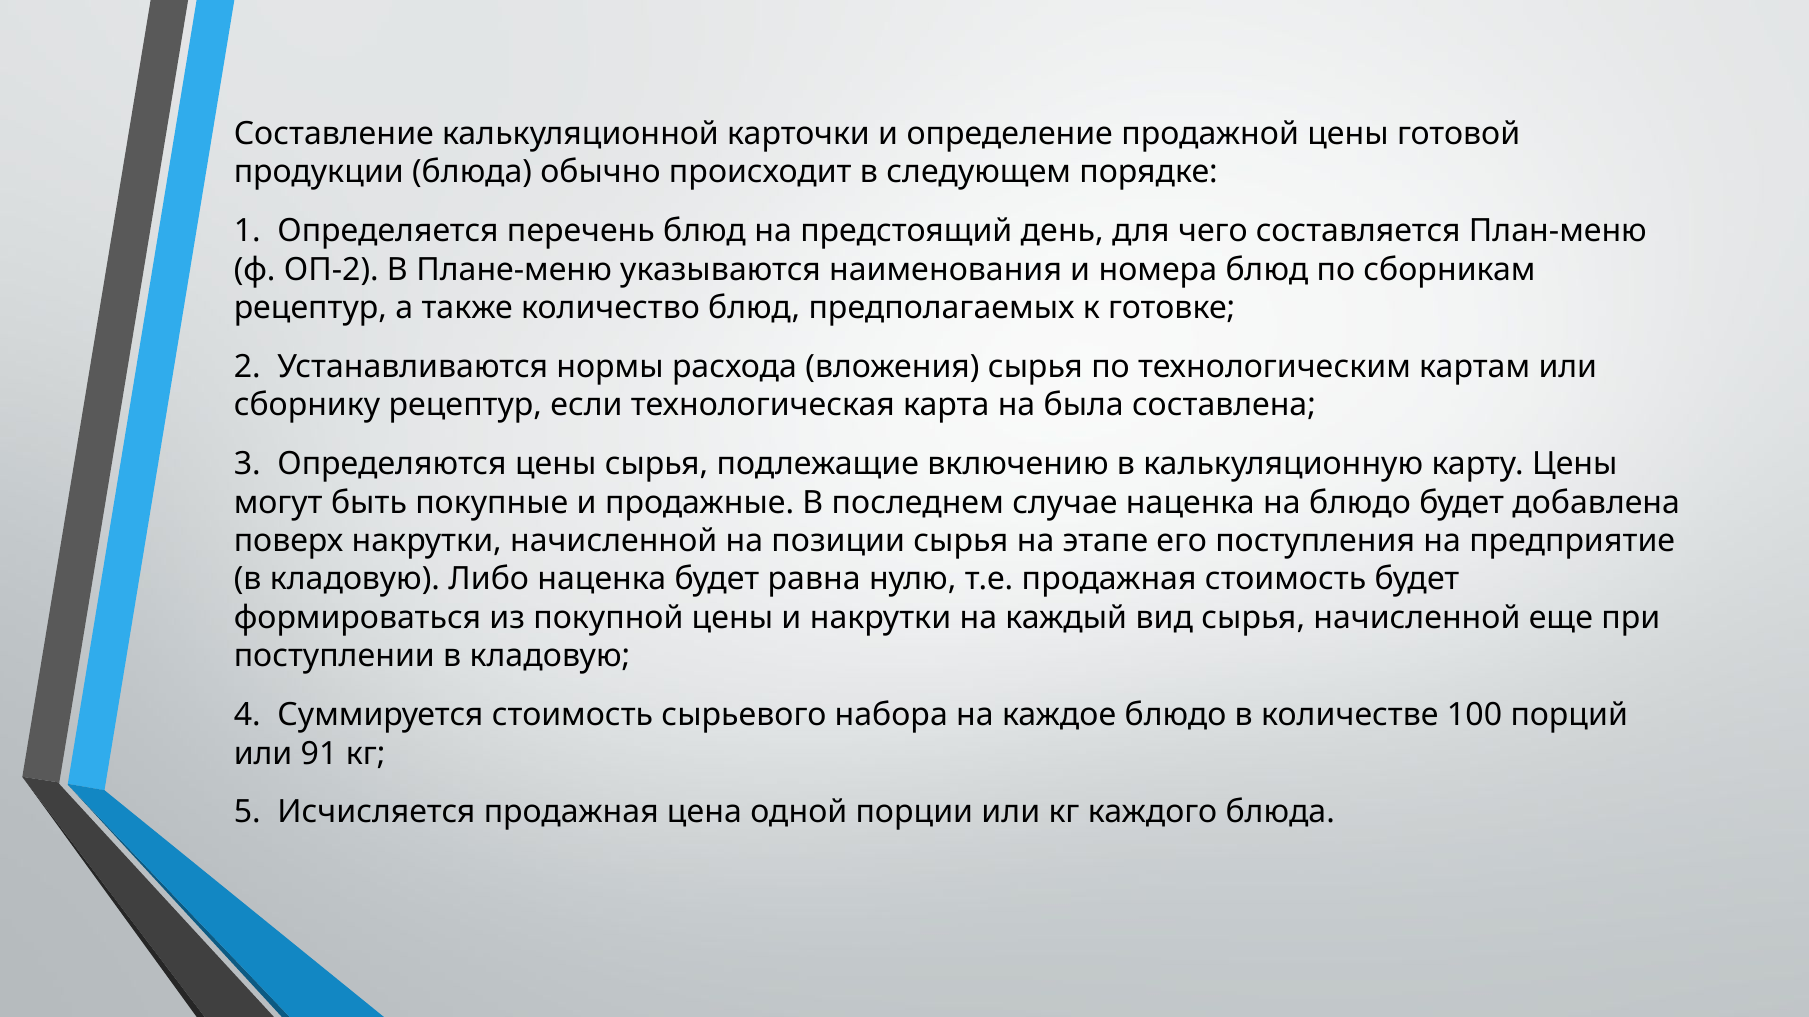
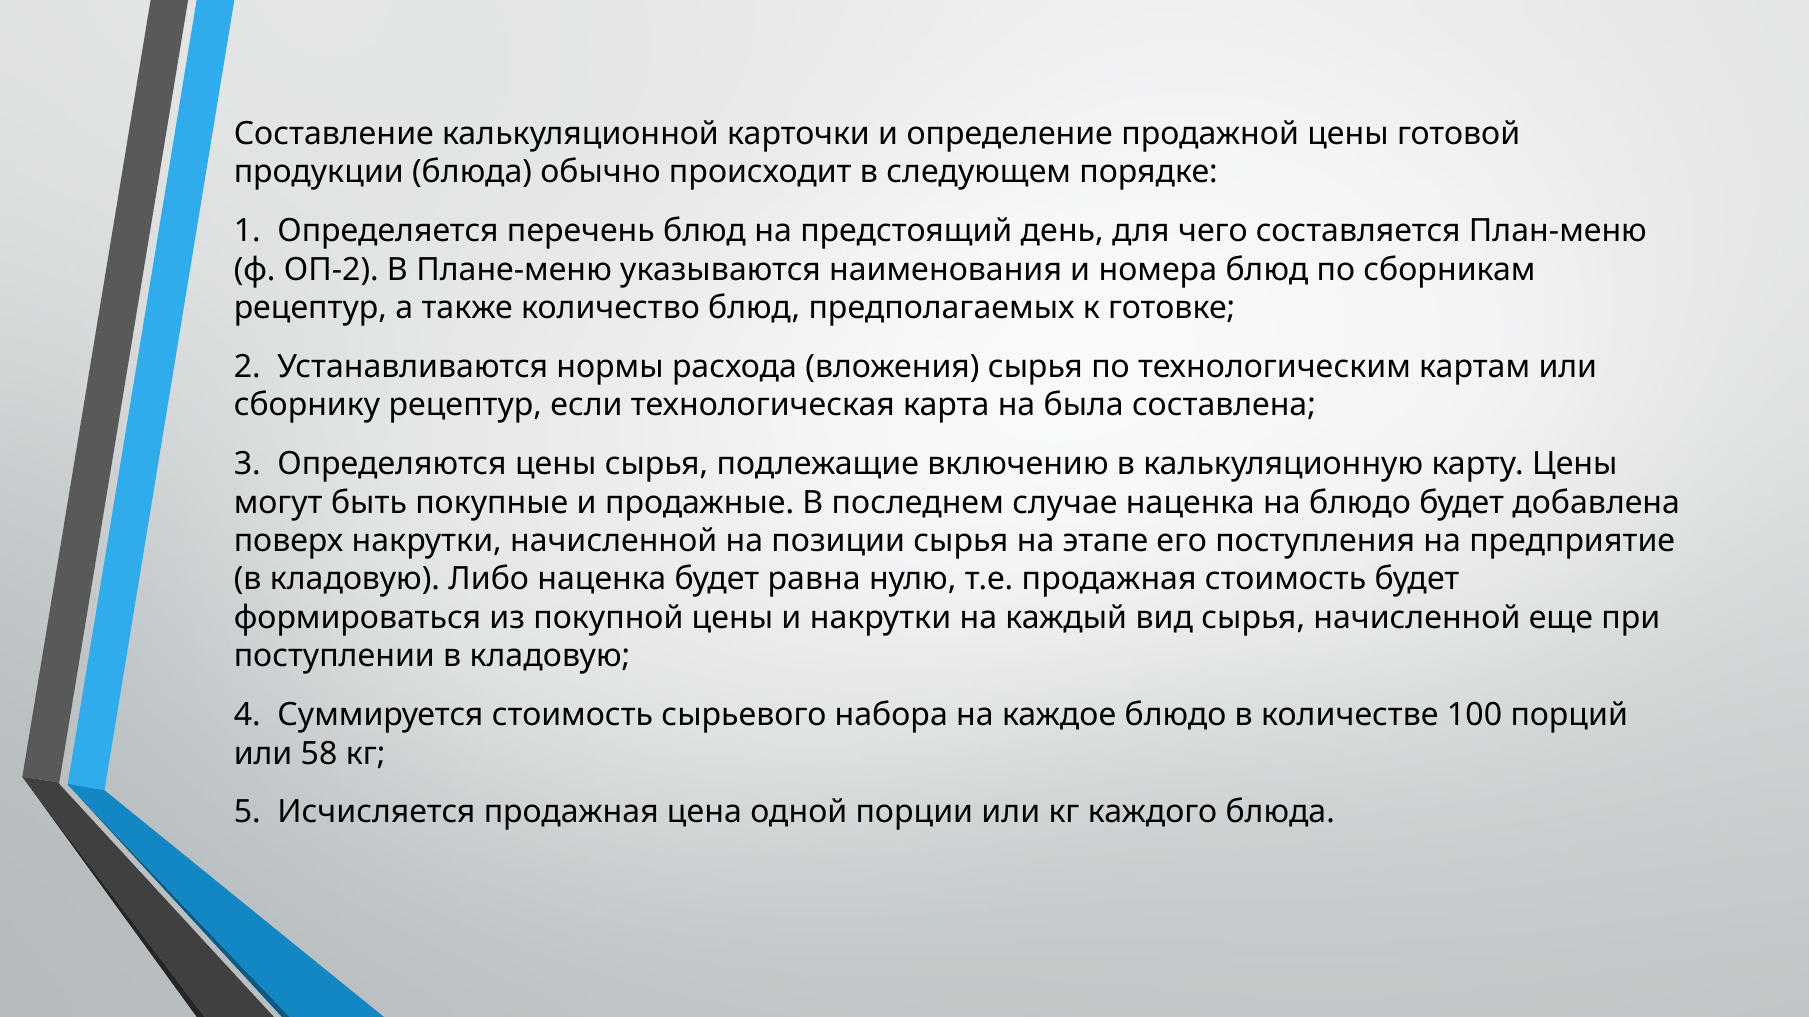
91: 91 -> 58
